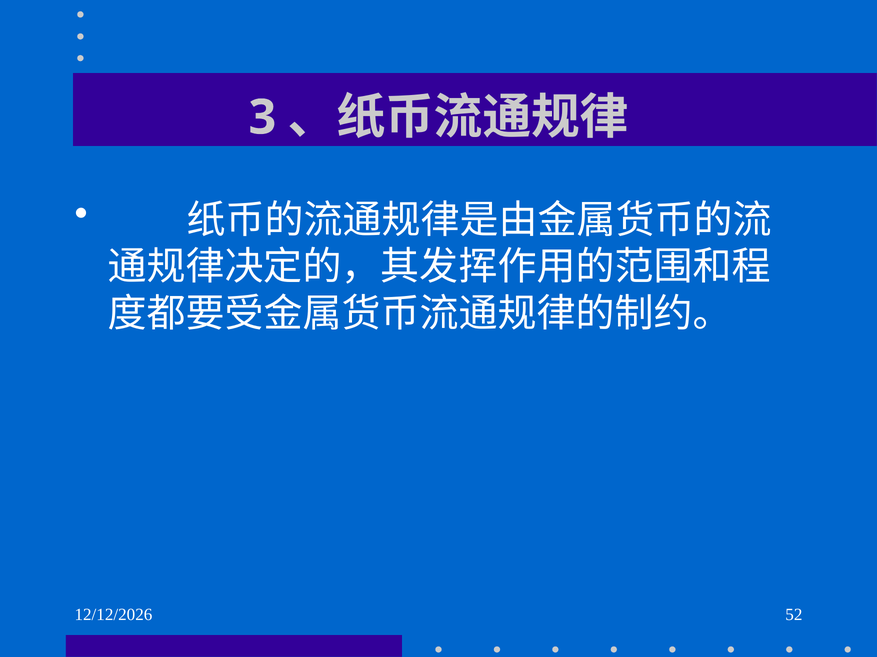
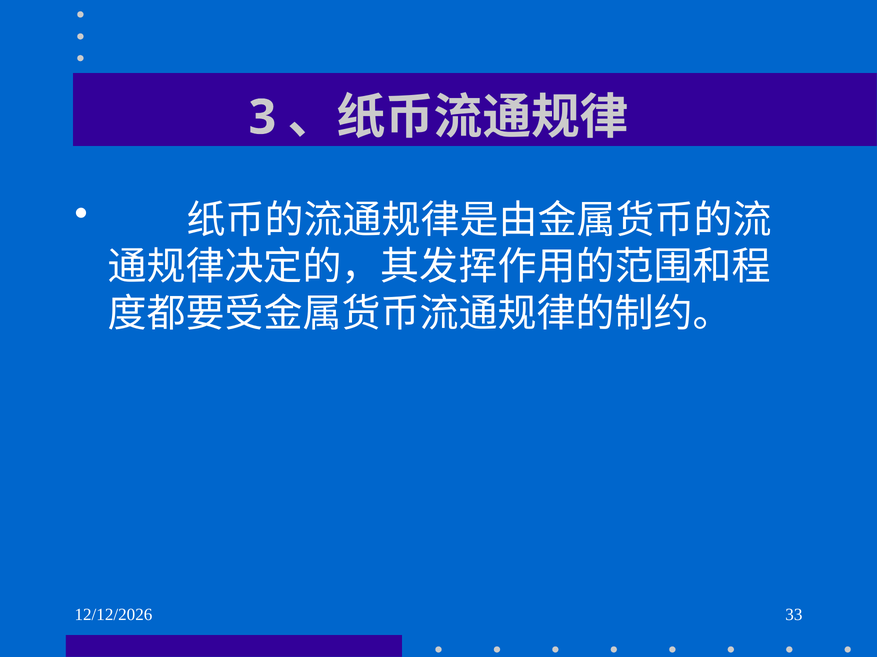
52: 52 -> 33
